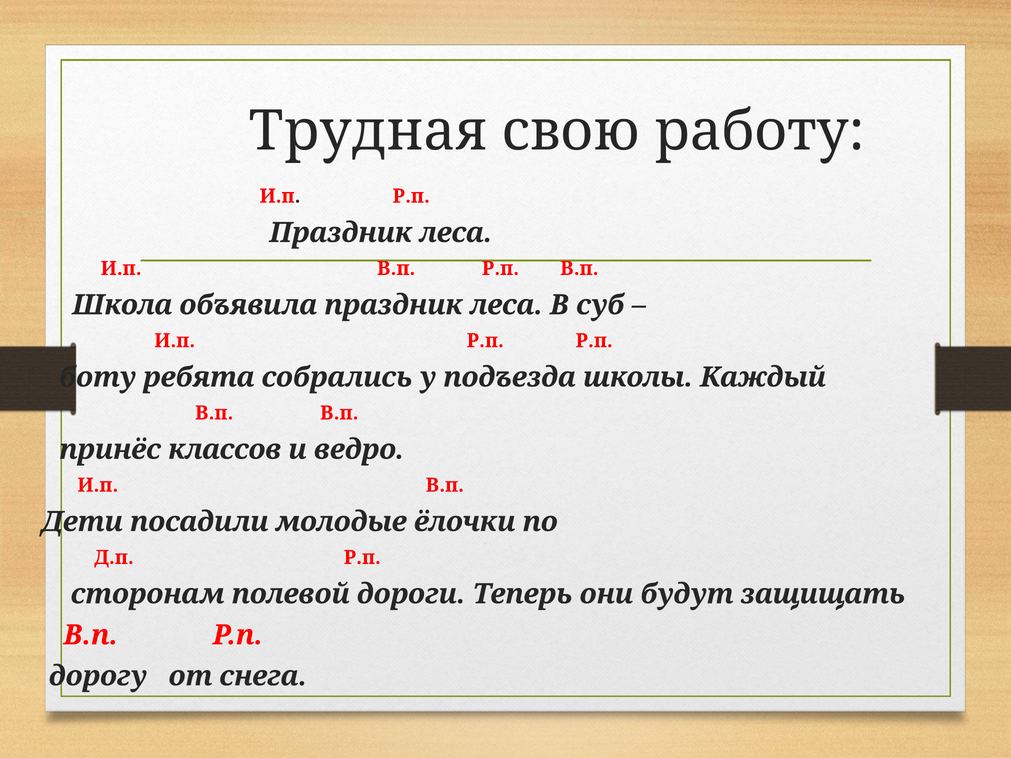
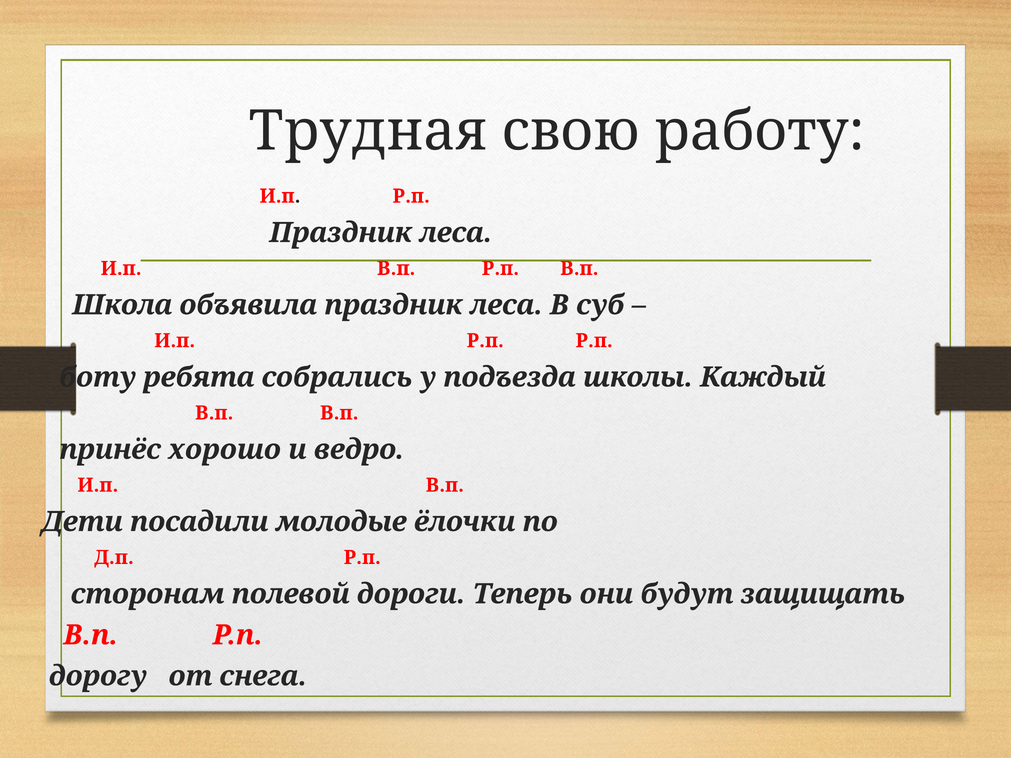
классов: классов -> хорошо
